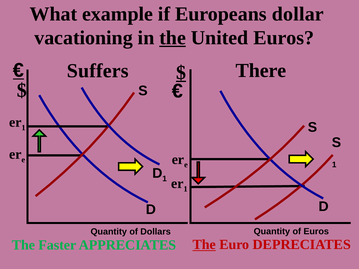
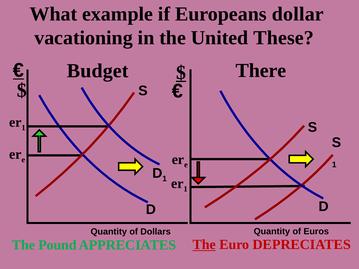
the at (173, 38) underline: present -> none
United Euros: Euros -> These
Suffers: Suffers -> Budget
Faster: Faster -> Pound
